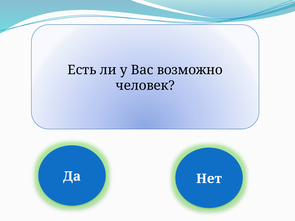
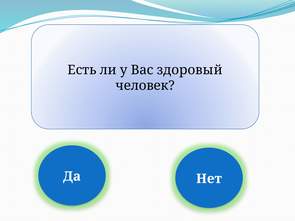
возможно: возможно -> здоровый
